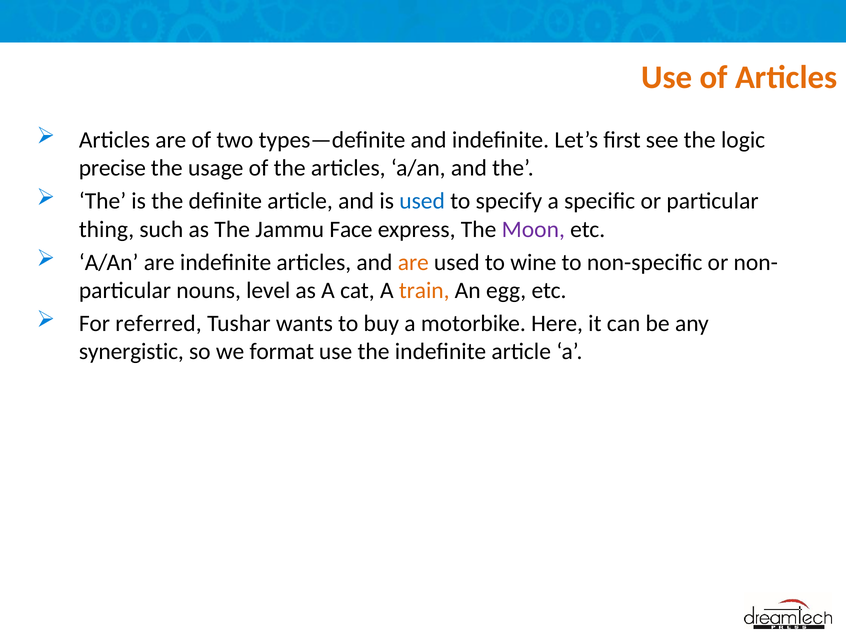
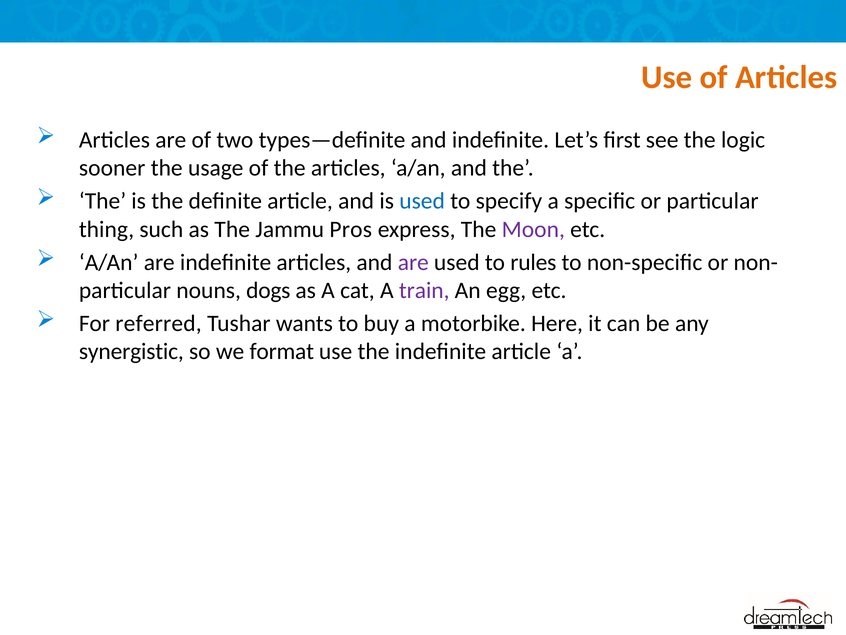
precise: precise -> sooner
Face: Face -> Pros
are at (413, 262) colour: orange -> purple
wine: wine -> rules
level: level -> dogs
train colour: orange -> purple
